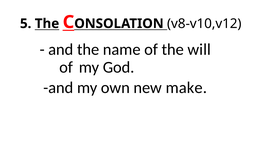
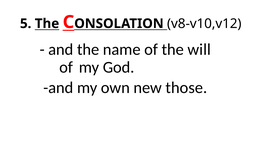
make: make -> those
